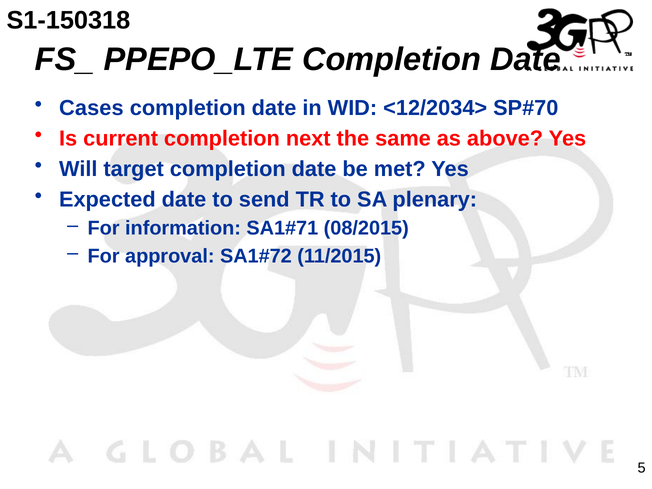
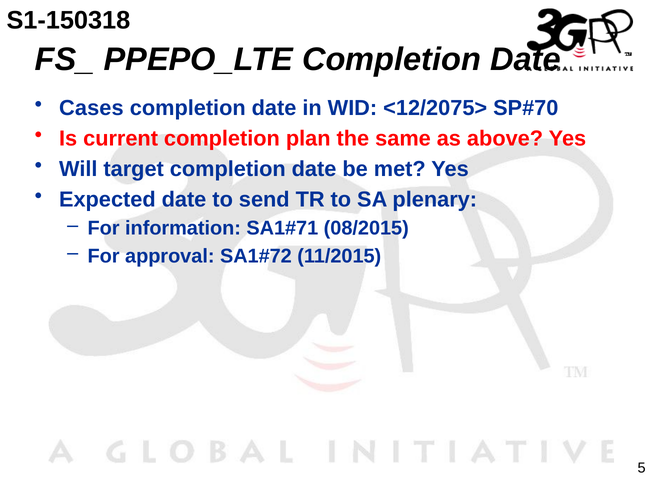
<12/2034>: <12/2034> -> <12/2075>
next: next -> plan
